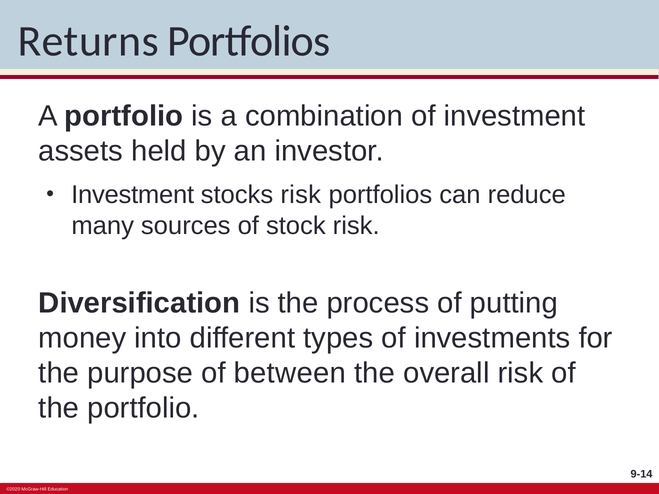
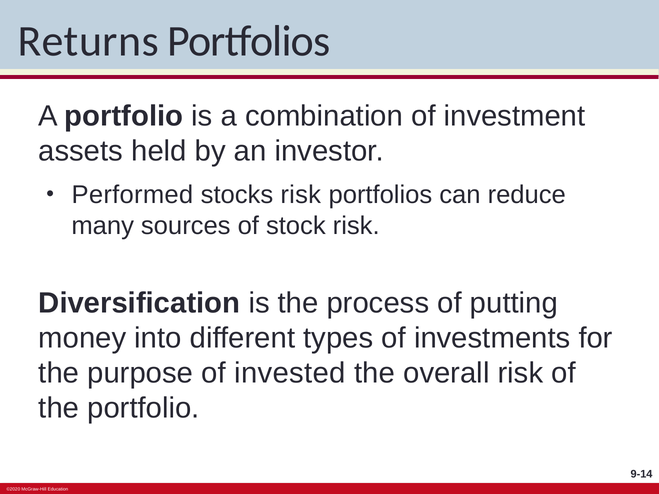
Investment at (133, 195): Investment -> Performed
between: between -> invested
